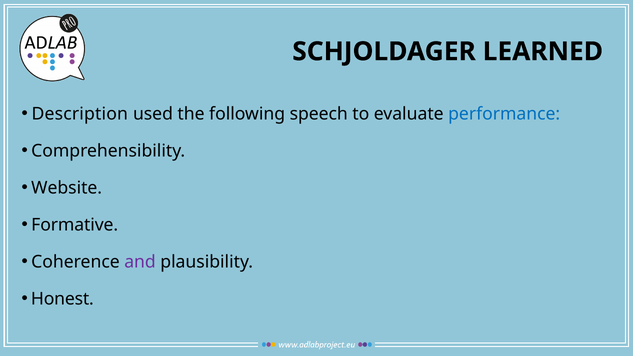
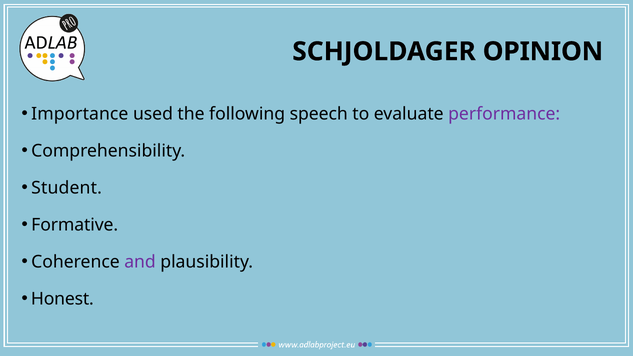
LEARNED: LEARNED -> OPINION
Description: Description -> Importance
performance colour: blue -> purple
Website: Website -> Student
